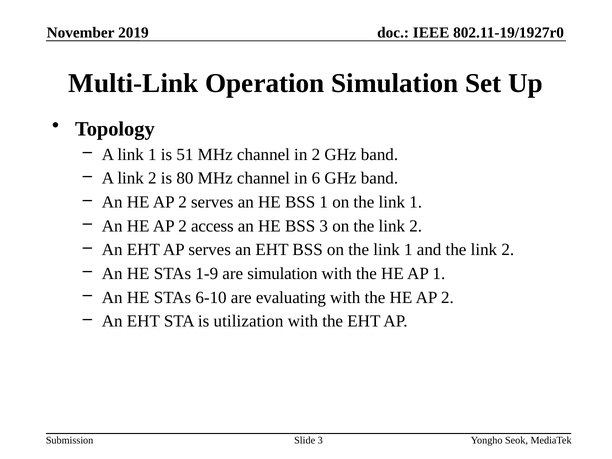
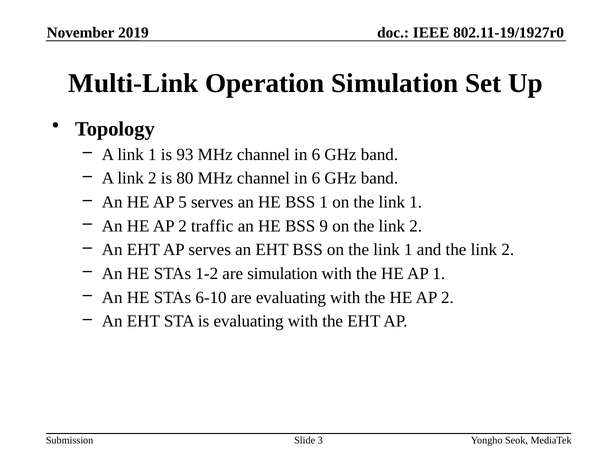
51: 51 -> 93
2 at (316, 155): 2 -> 6
2 at (183, 202): 2 -> 5
access: access -> traffic
BSS 3: 3 -> 9
1-9: 1-9 -> 1-2
is utilization: utilization -> evaluating
